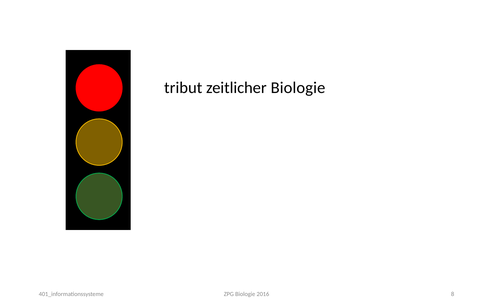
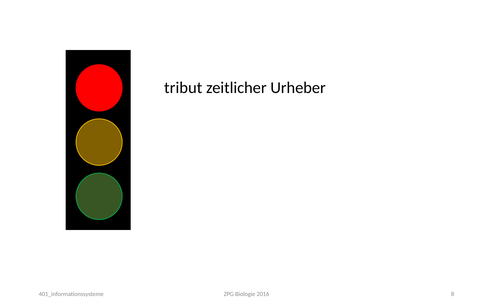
zeitlicher Biologie: Biologie -> Urheber
